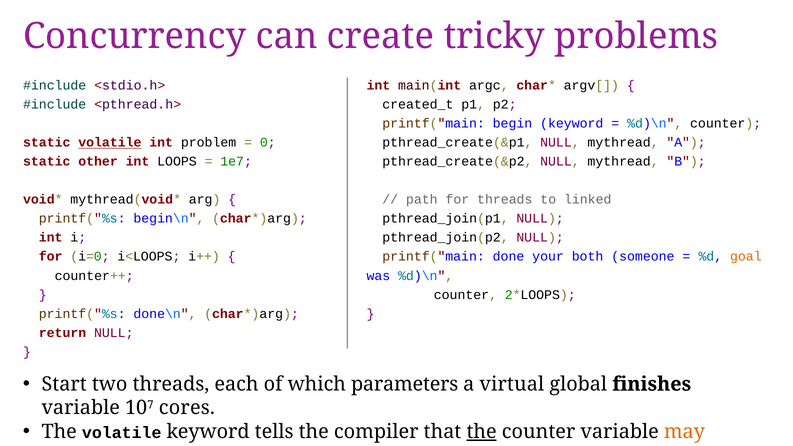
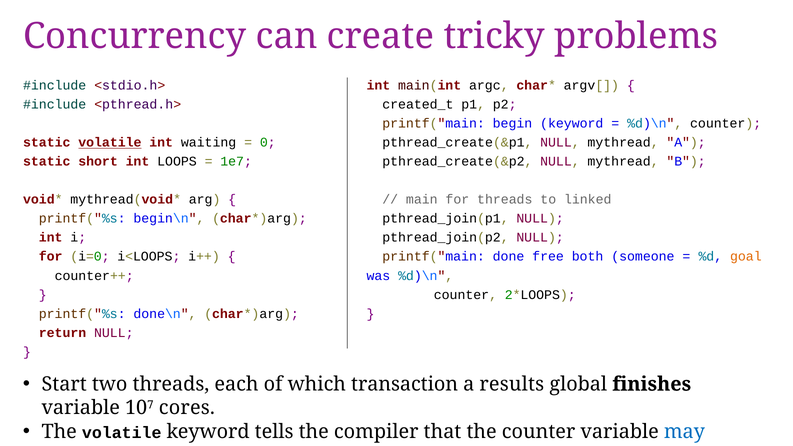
problem: problem -> waiting
static other: other -> short
path: path -> main
your: your -> free
parameters: parameters -> transaction
virtual: virtual -> results
the at (482, 432) underline: present -> none
may colour: orange -> blue
